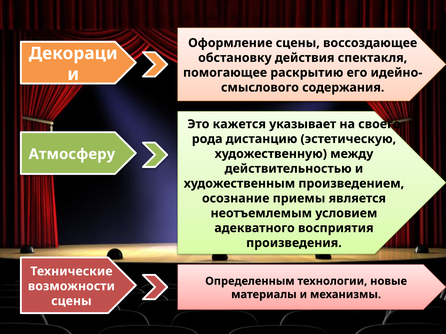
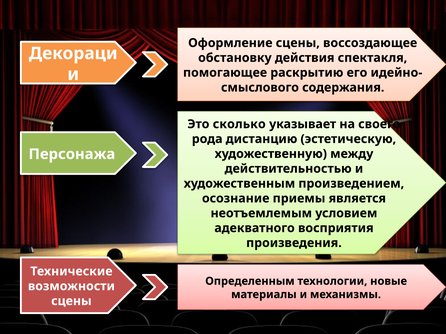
кажется: кажется -> сколько
Атмосферу: Атмосферу -> Персонажа
